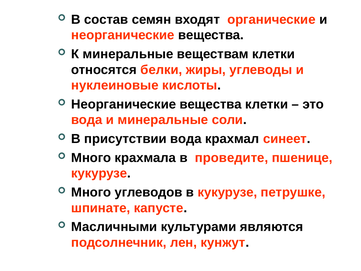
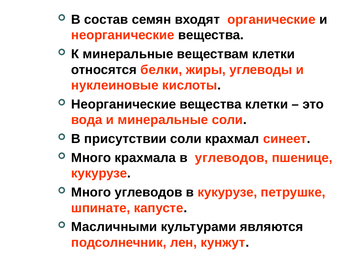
присутствии вода: вода -> соли
в проведите: проведите -> углеводов
